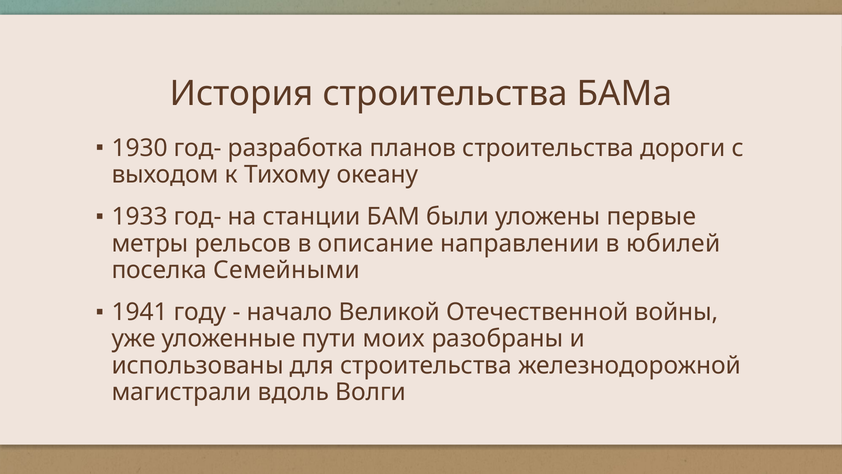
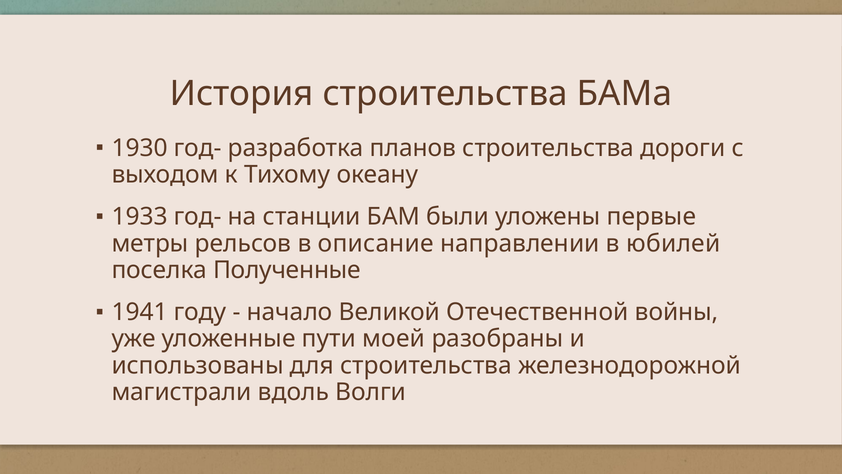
Семейными: Семейными -> Полученные
моих: моих -> моей
